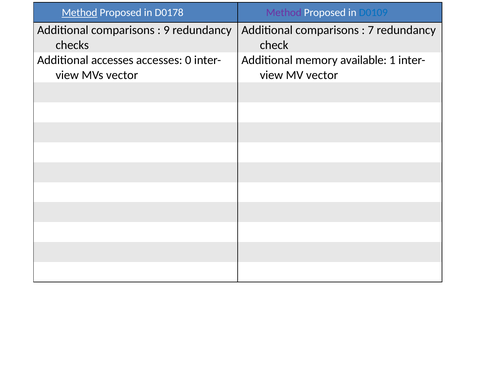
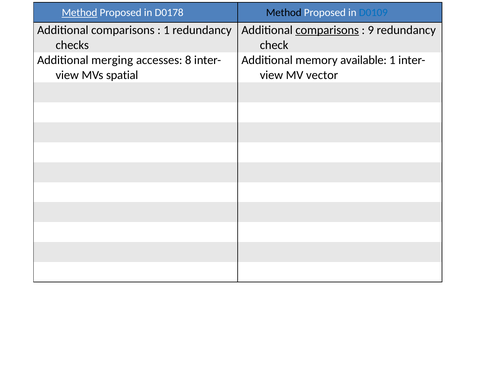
Method at (284, 13) colour: purple -> black
9 at (167, 30): 9 -> 1
comparisons at (327, 30) underline: none -> present
7: 7 -> 9
Additional accesses: accesses -> merging
0: 0 -> 8
MVs vector: vector -> spatial
